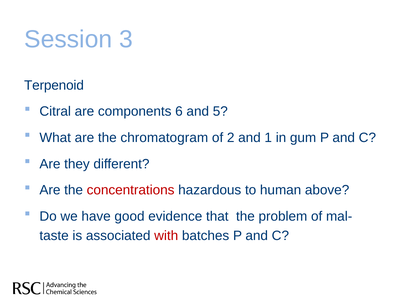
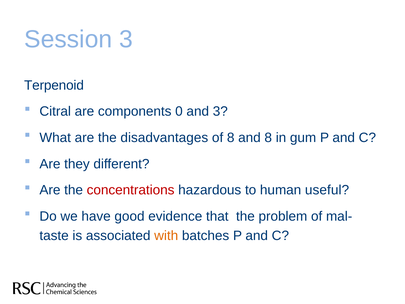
6: 6 -> 0
and 5: 5 -> 3
chromatogram: chromatogram -> disadvantages
of 2: 2 -> 8
and 1: 1 -> 8
above: above -> useful
with colour: red -> orange
